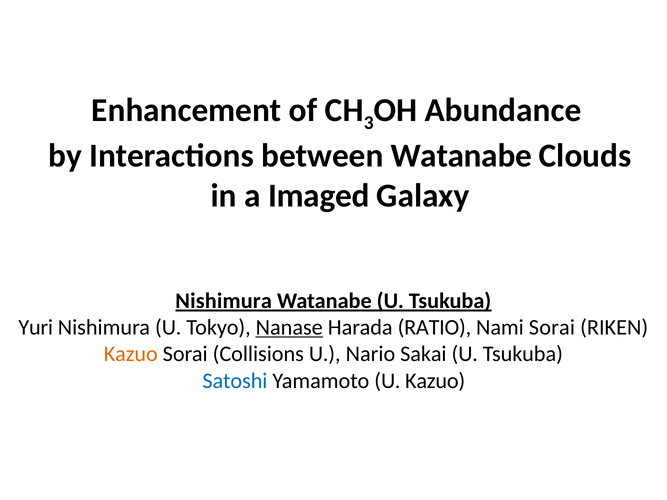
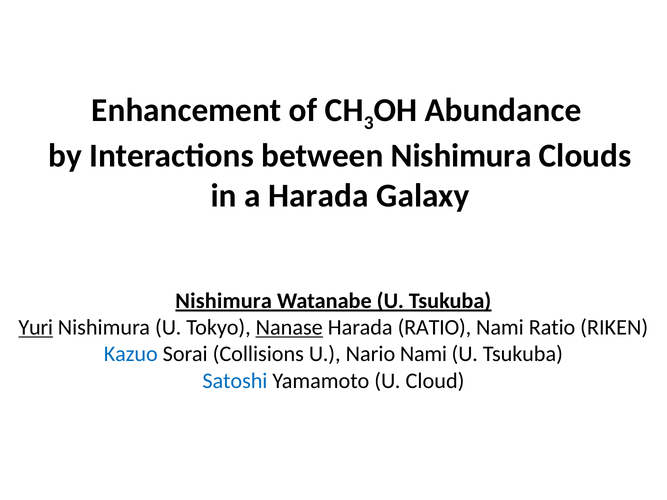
between Watanabe: Watanabe -> Nishimura
a Imaged: Imaged -> Harada
Yuri underline: none -> present
Nami Sorai: Sorai -> Ratio
Kazuo at (131, 354) colour: orange -> blue
Nario Sakai: Sakai -> Nami
U Kazuo: Kazuo -> Cloud
